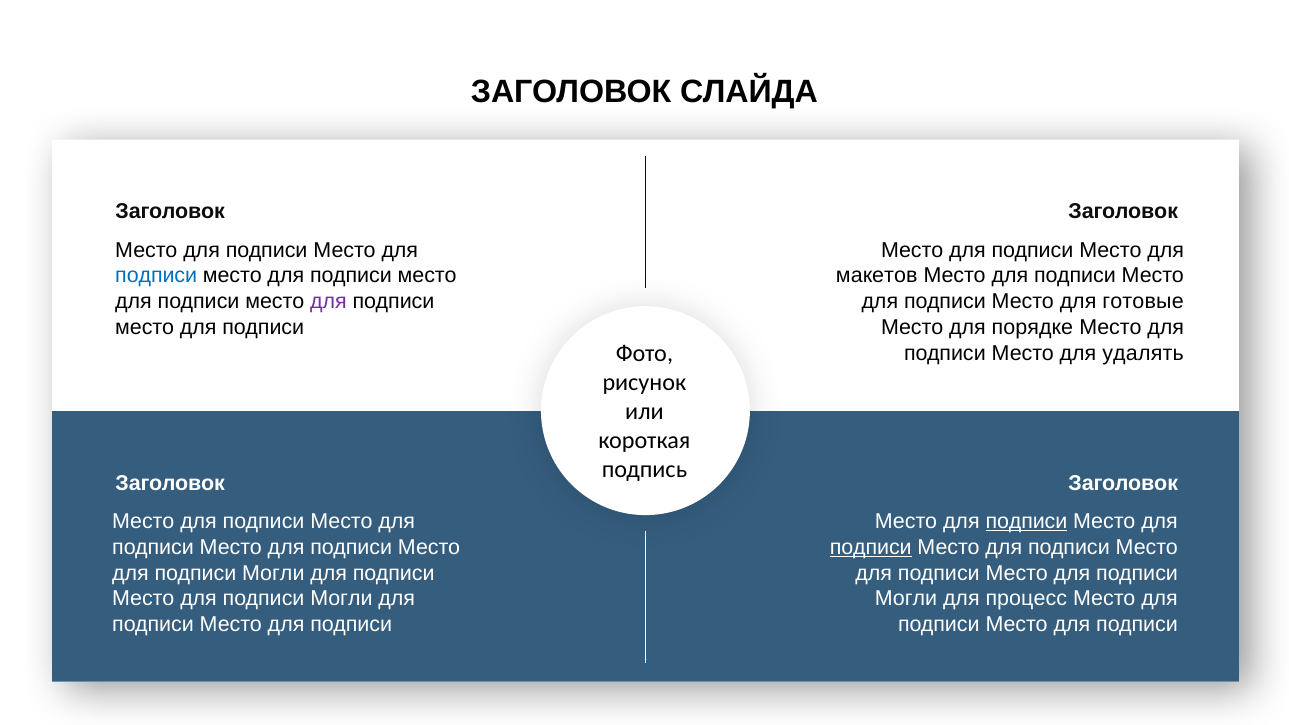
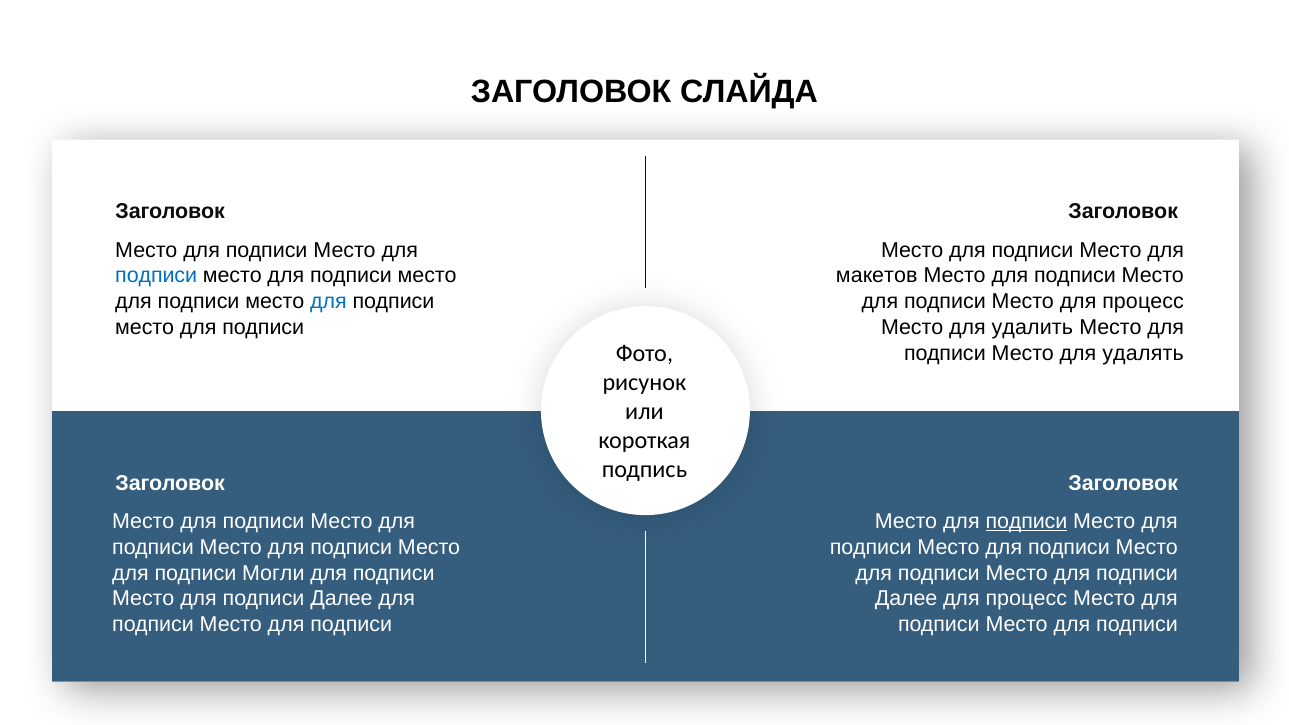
для at (328, 302) colour: purple -> blue
Место для готовые: готовые -> процесс
порядке: порядке -> удалить
подписи at (871, 547) underline: present -> none
Могли at (341, 599): Могли -> Далее
Могли at (906, 599): Могли -> Далее
